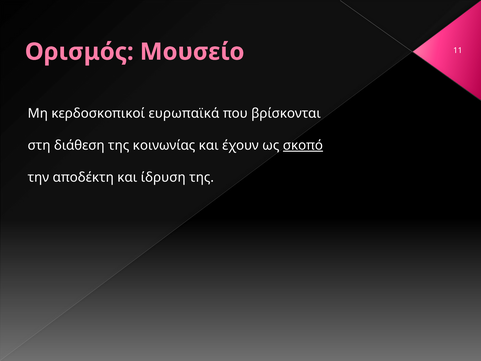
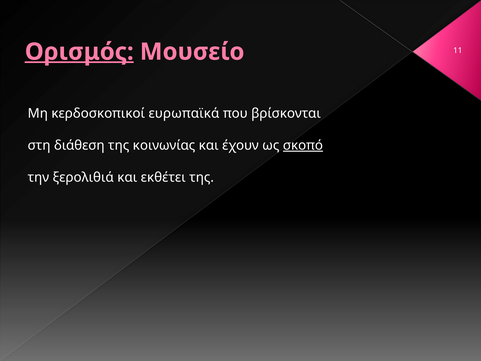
Ορισμός underline: none -> present
αποδέκτη: αποδέκτη -> ξερολιθιά
ίδρυση: ίδρυση -> εκθέτει
